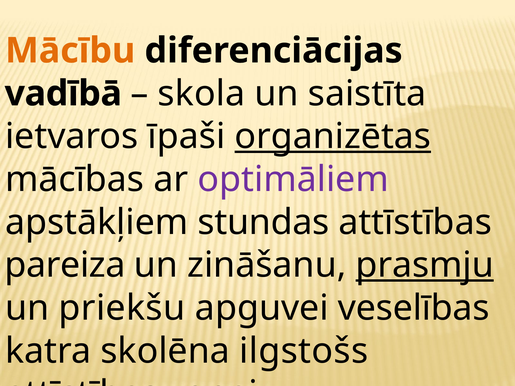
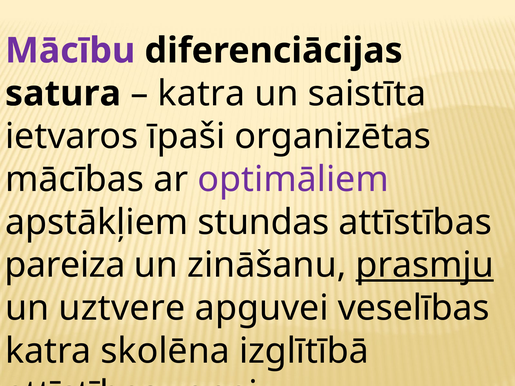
Mācību colour: orange -> purple
vadībā: vadībā -> satura
skola at (201, 94): skola -> katra
organizētas underline: present -> none
priekšu: priekšu -> uztvere
ilgstošs: ilgstošs -> izglītībā
